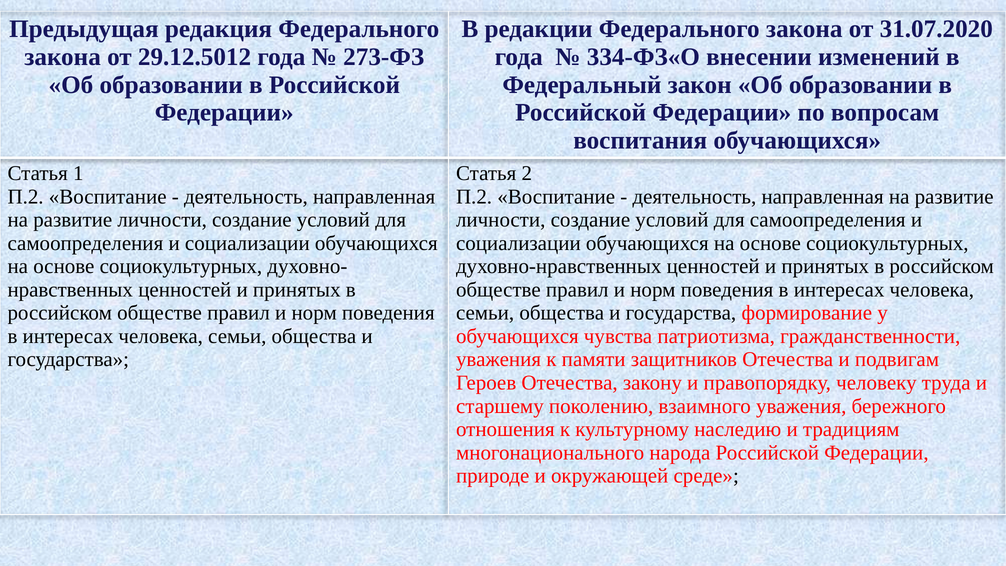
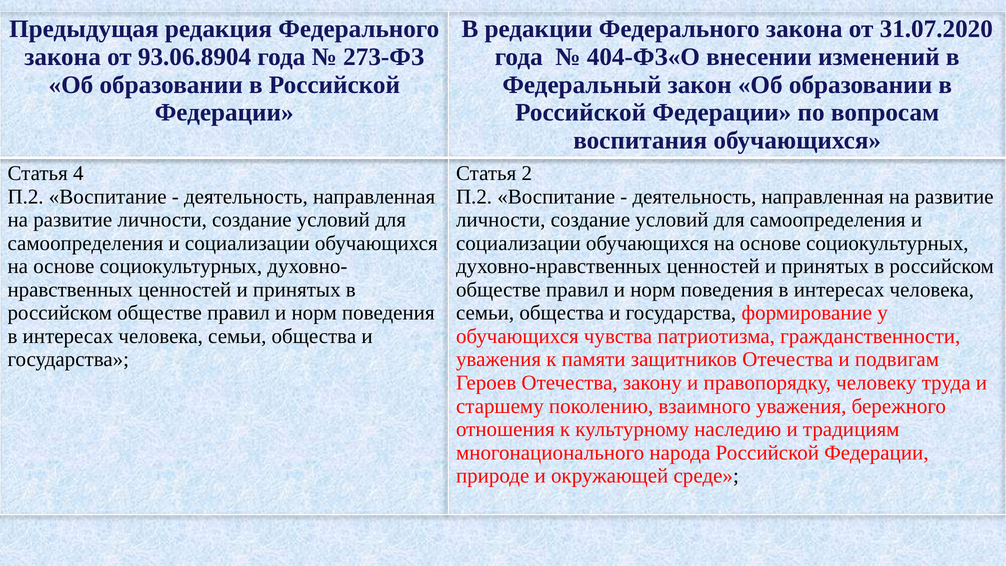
29.12.5012: 29.12.5012 -> 93.06.8904
334-ФЗ«О: 334-ФЗ«О -> 404-ФЗ«О
1: 1 -> 4
